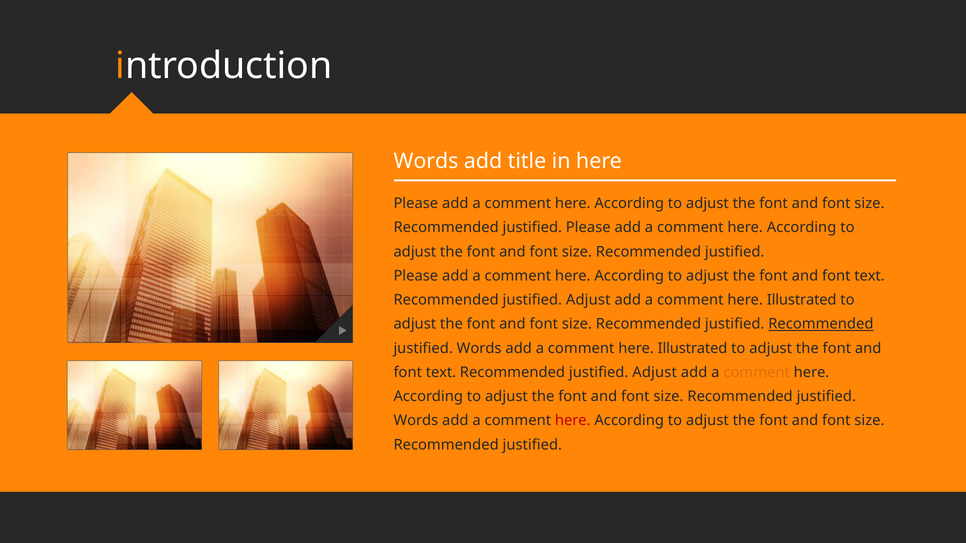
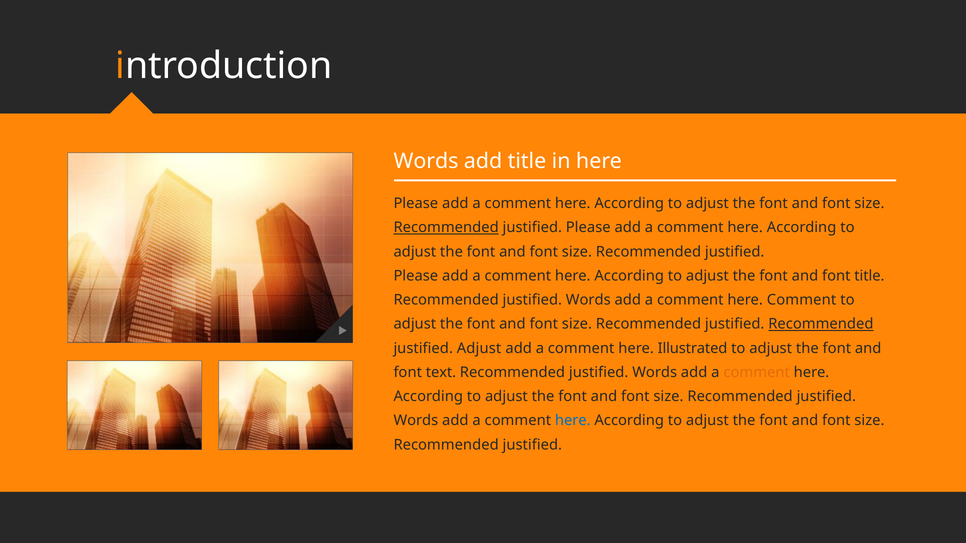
Recommended at (446, 228) underline: none -> present
text at (869, 276): text -> title
Adjust at (588, 300): Adjust -> Words
Illustrated at (802, 300): Illustrated -> Comment
Words at (479, 348): Words -> Adjust
Adjust at (655, 373): Adjust -> Words
here at (573, 421) colour: red -> blue
